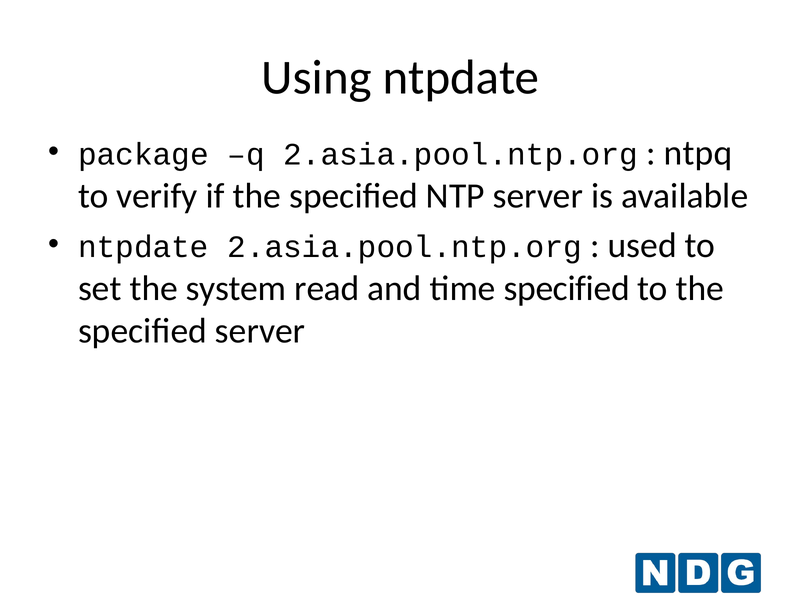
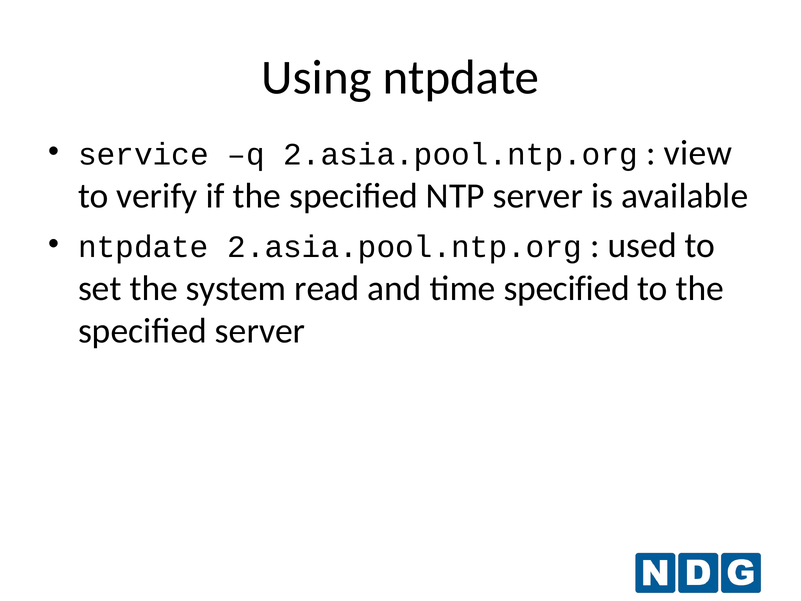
package: package -> service
ntpq: ntpq -> view
